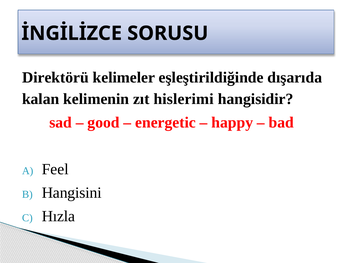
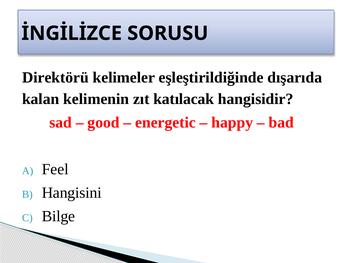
hislerimi: hislerimi -> katılacak
Hızla: Hızla -> Bilge
